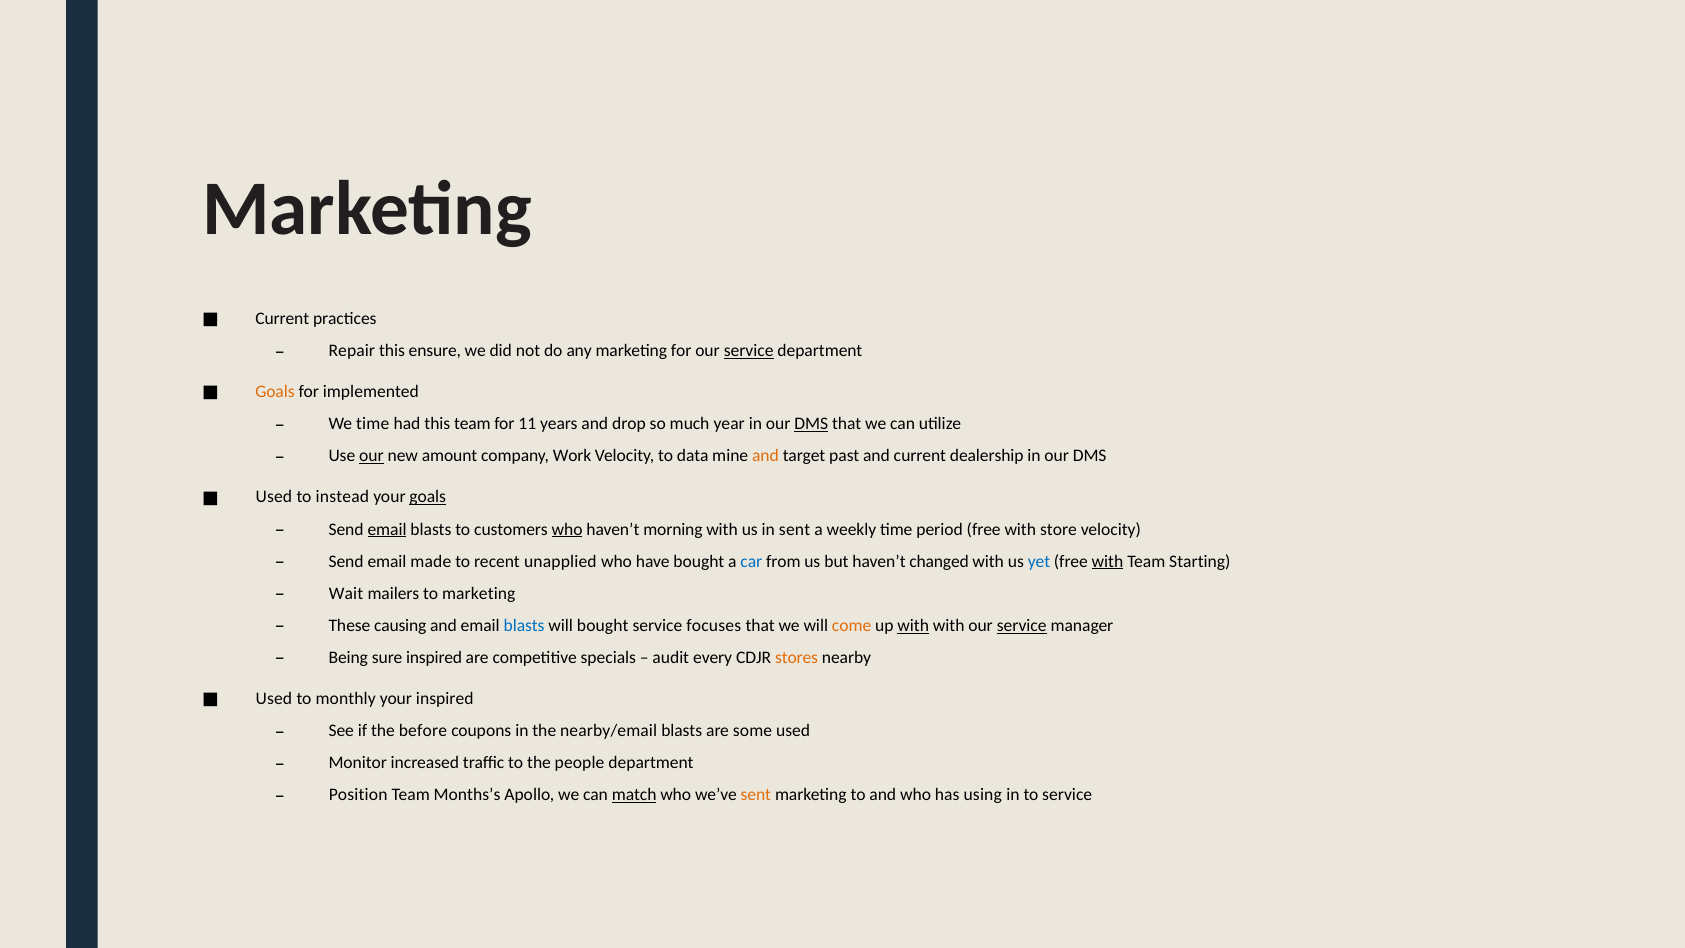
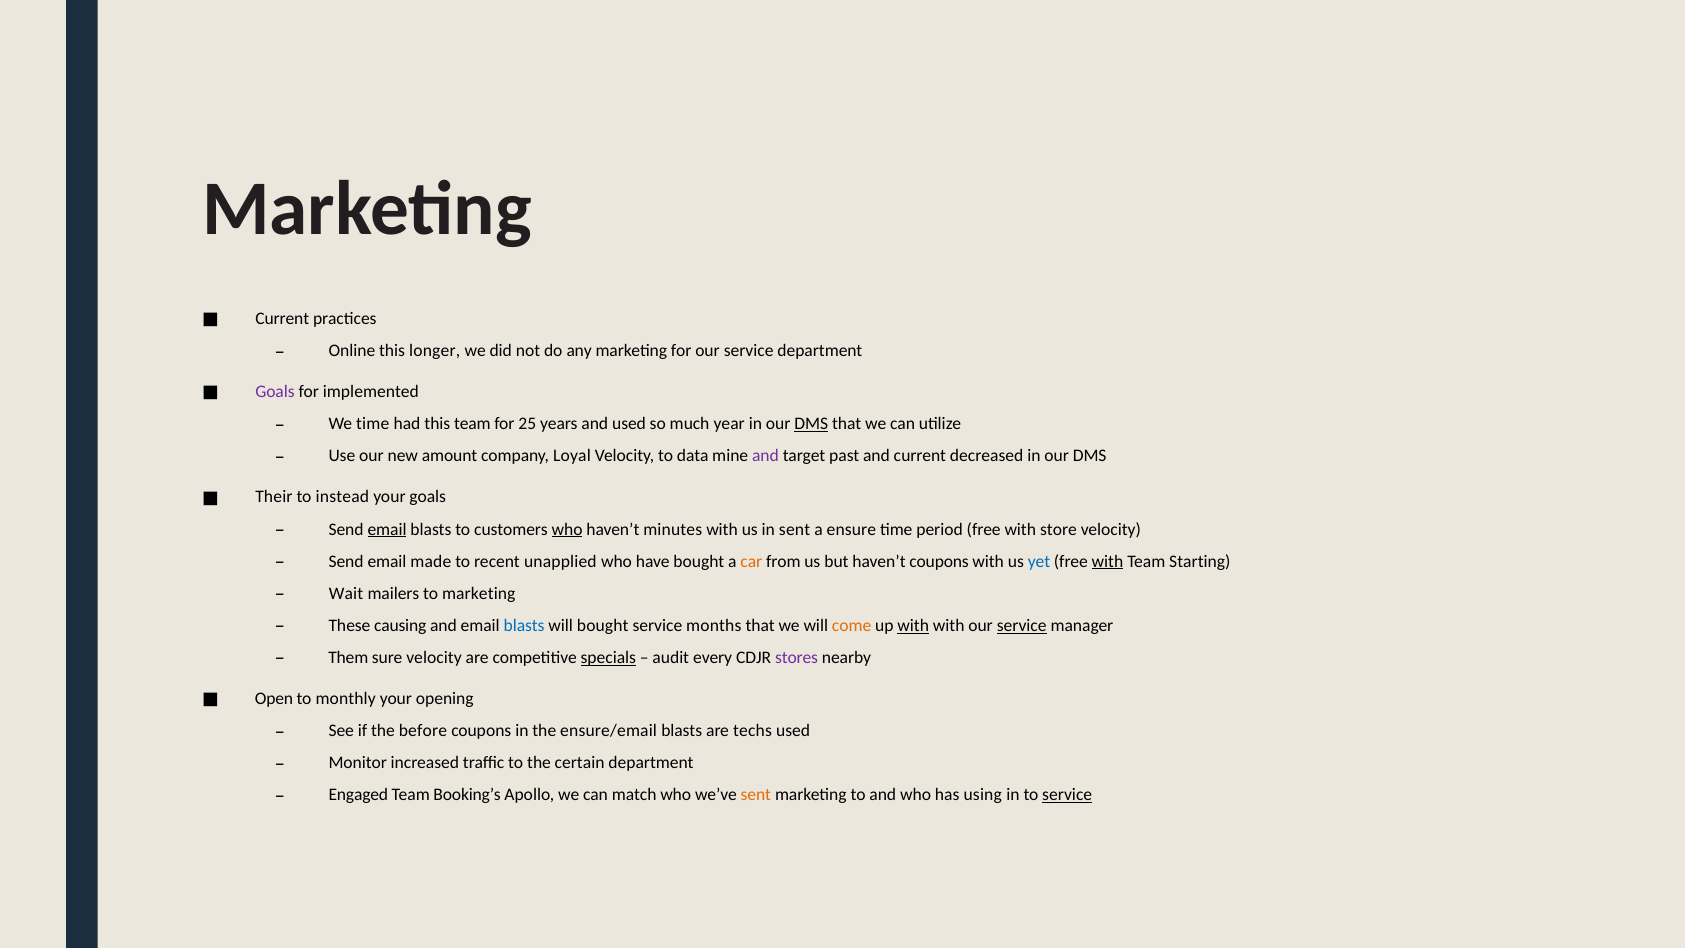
Repair: Repair -> Online
ensure: ensure -> longer
service at (749, 351) underline: present -> none
Goals at (275, 392) colour: orange -> purple
11: 11 -> 25
and drop: drop -> used
our at (371, 456) underline: present -> none
Work: Work -> Loyal
and at (765, 456) colour: orange -> purple
dealership: dealership -> decreased
Used at (274, 497): Used -> Their
goals at (428, 497) underline: present -> none
morning: morning -> minutes
weekly: weekly -> ensure
car colour: blue -> orange
haven’t changed: changed -> coupons
focuses: focuses -> months
Being: Being -> Them
sure inspired: inspired -> velocity
specials underline: none -> present
stores colour: orange -> purple
Used at (274, 699): Used -> Open
your inspired: inspired -> opening
nearby/email: nearby/email -> ensure/email
some: some -> techs
people: people -> certain
Position: Position -> Engaged
Months’s: Months’s -> Booking’s
match underline: present -> none
service at (1067, 795) underline: none -> present
